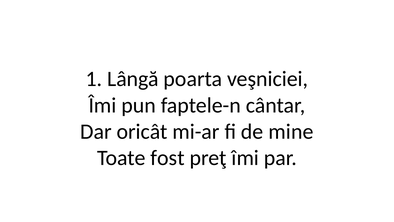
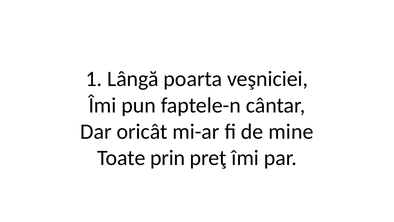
fost: fost -> prin
